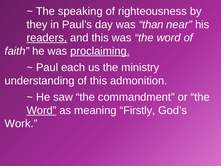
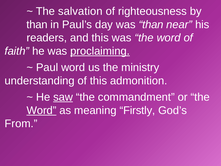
speaking: speaking -> salvation
they at (37, 25): they -> than
readers underline: present -> none
Paul each: each -> word
saw underline: none -> present
Work: Work -> From
